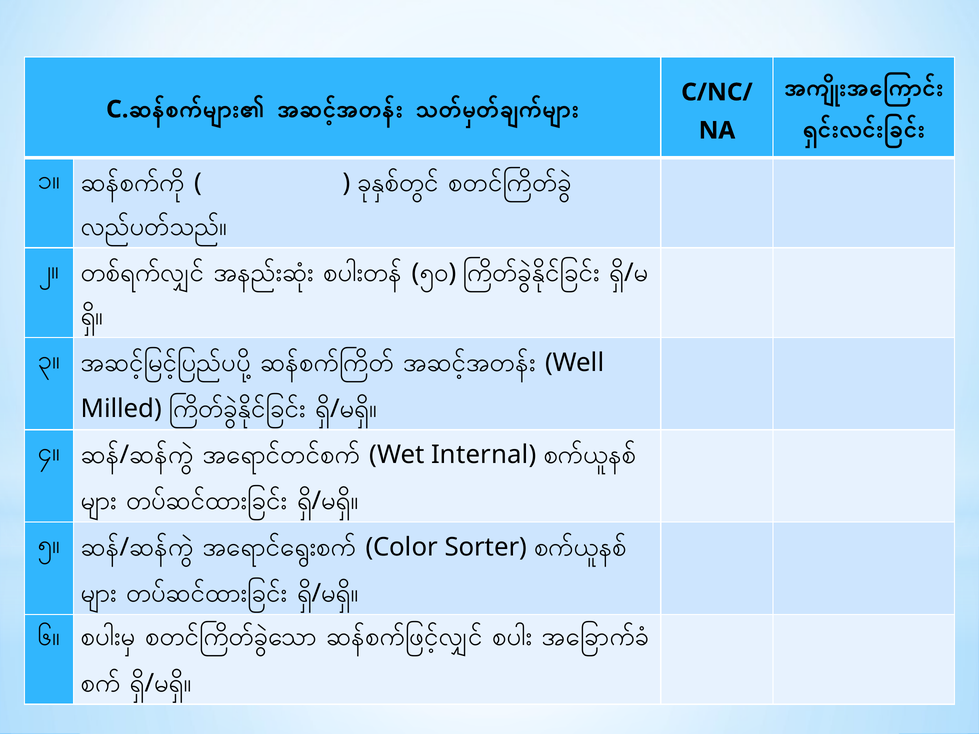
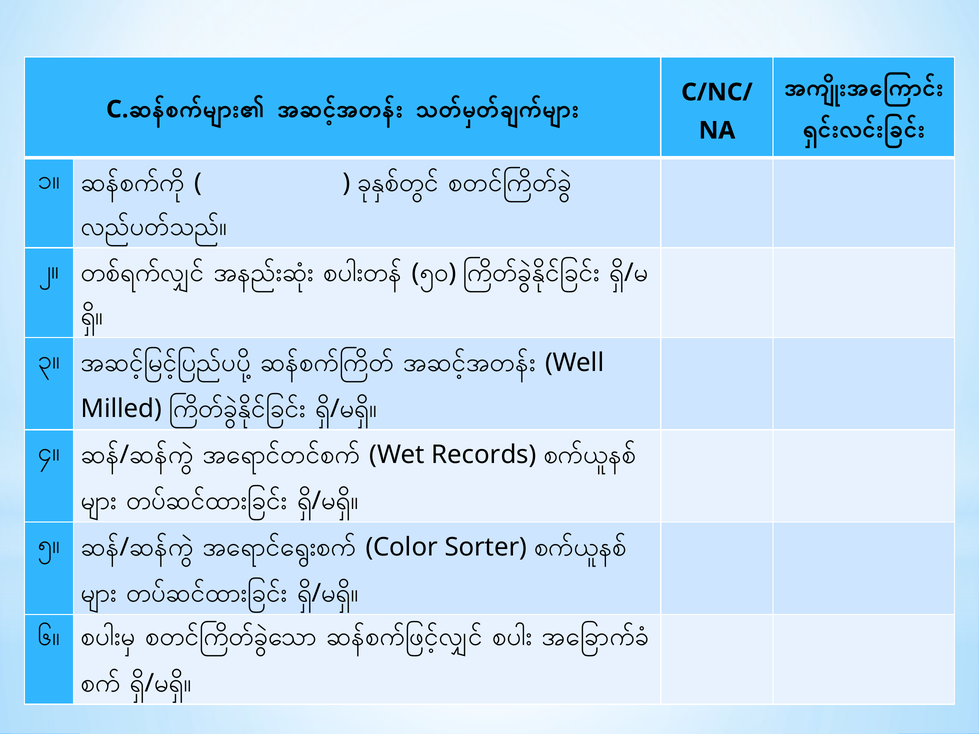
Internal: Internal -> Records
